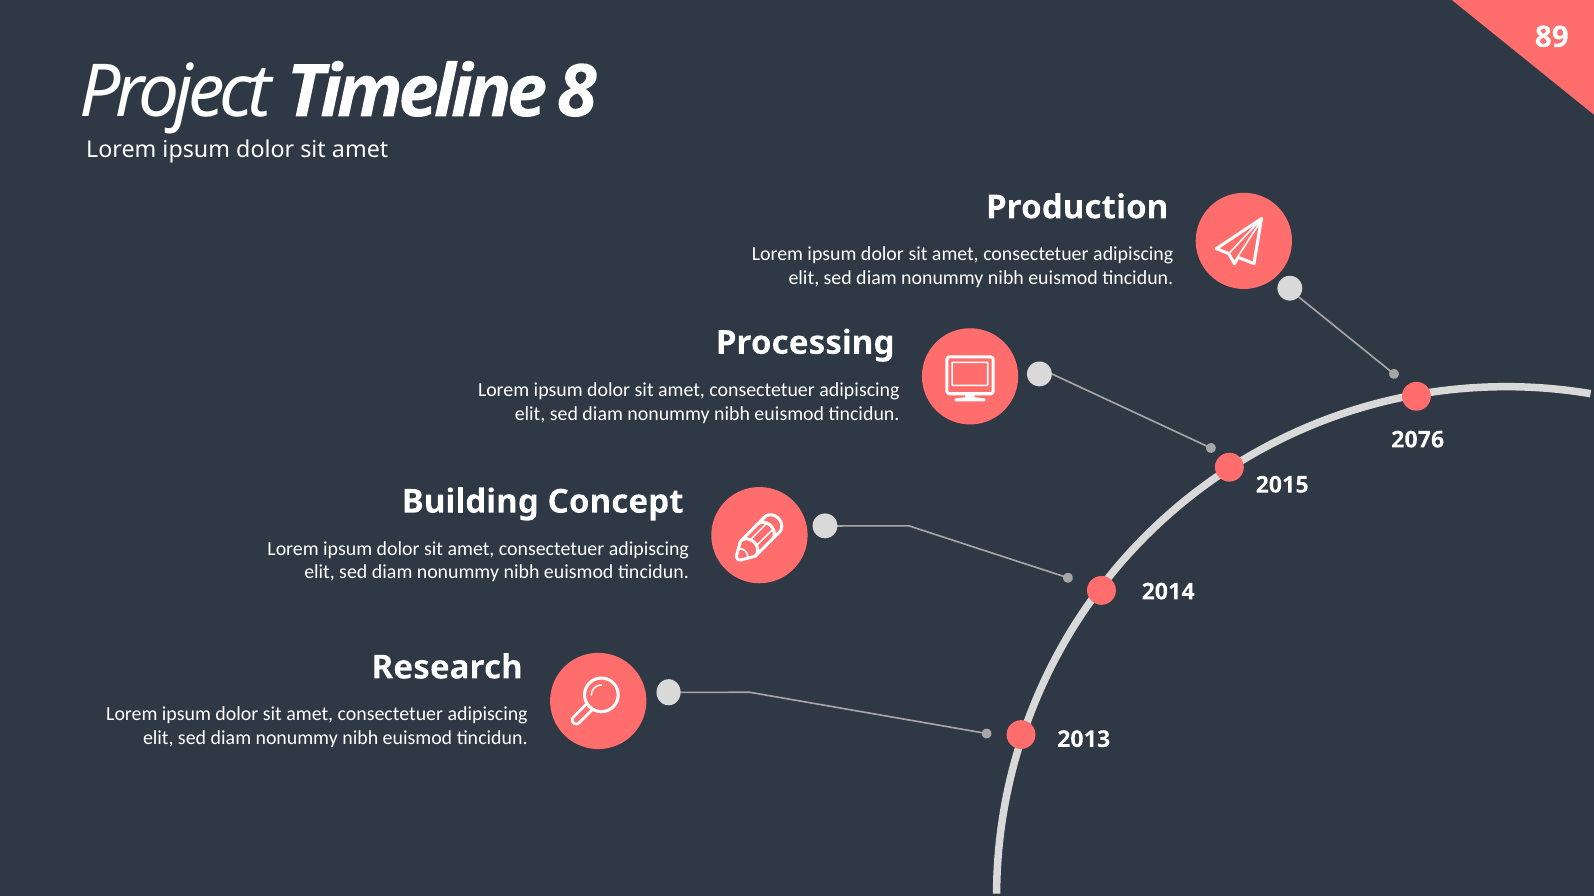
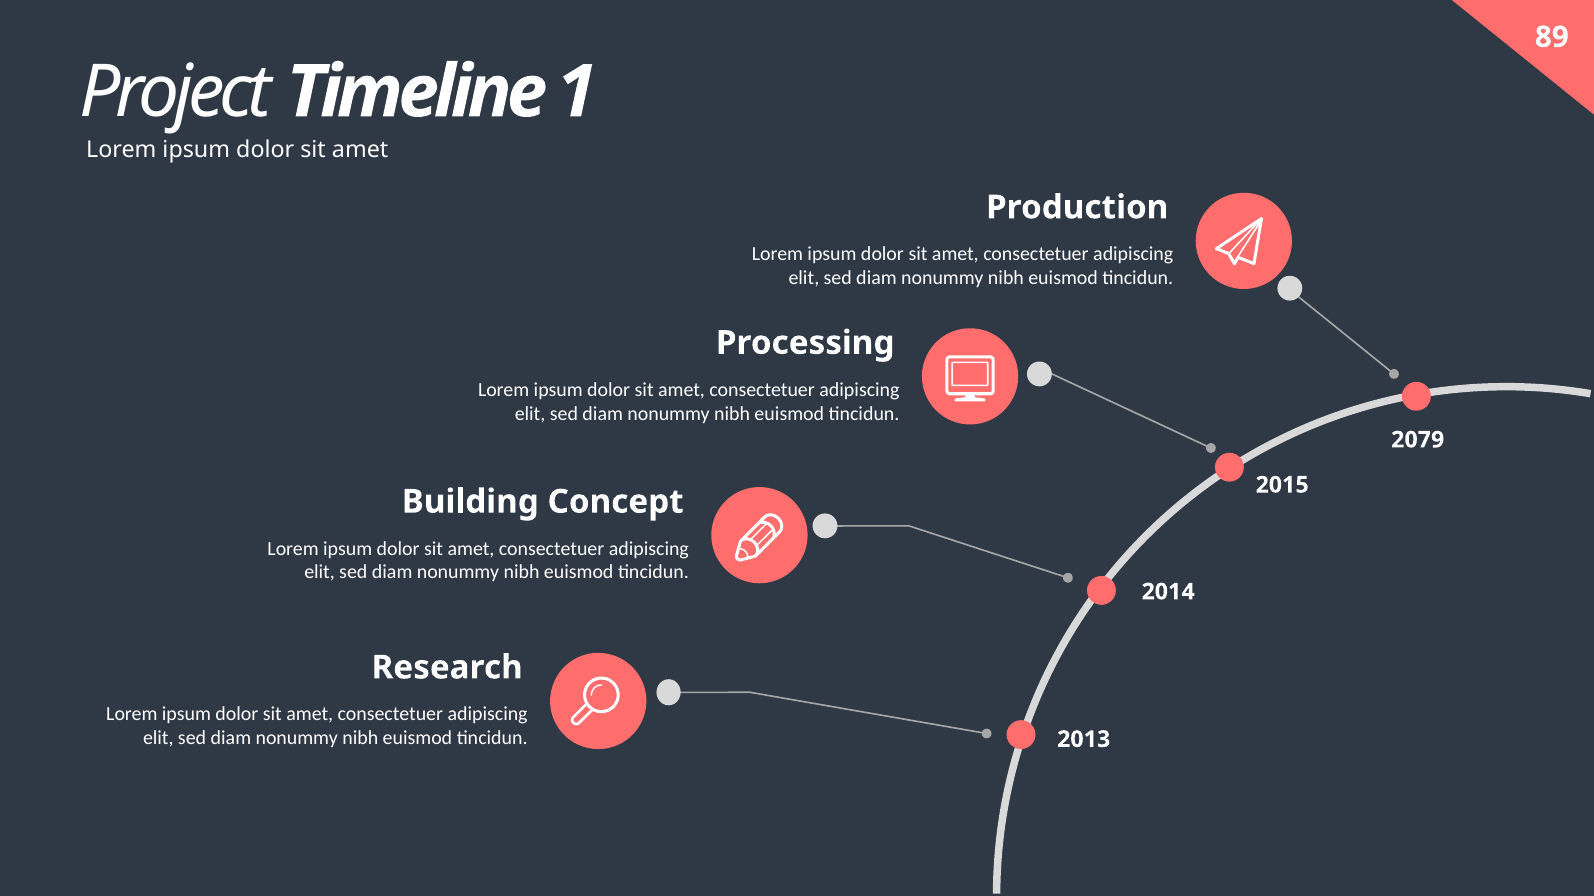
8: 8 -> 1
2076: 2076 -> 2079
